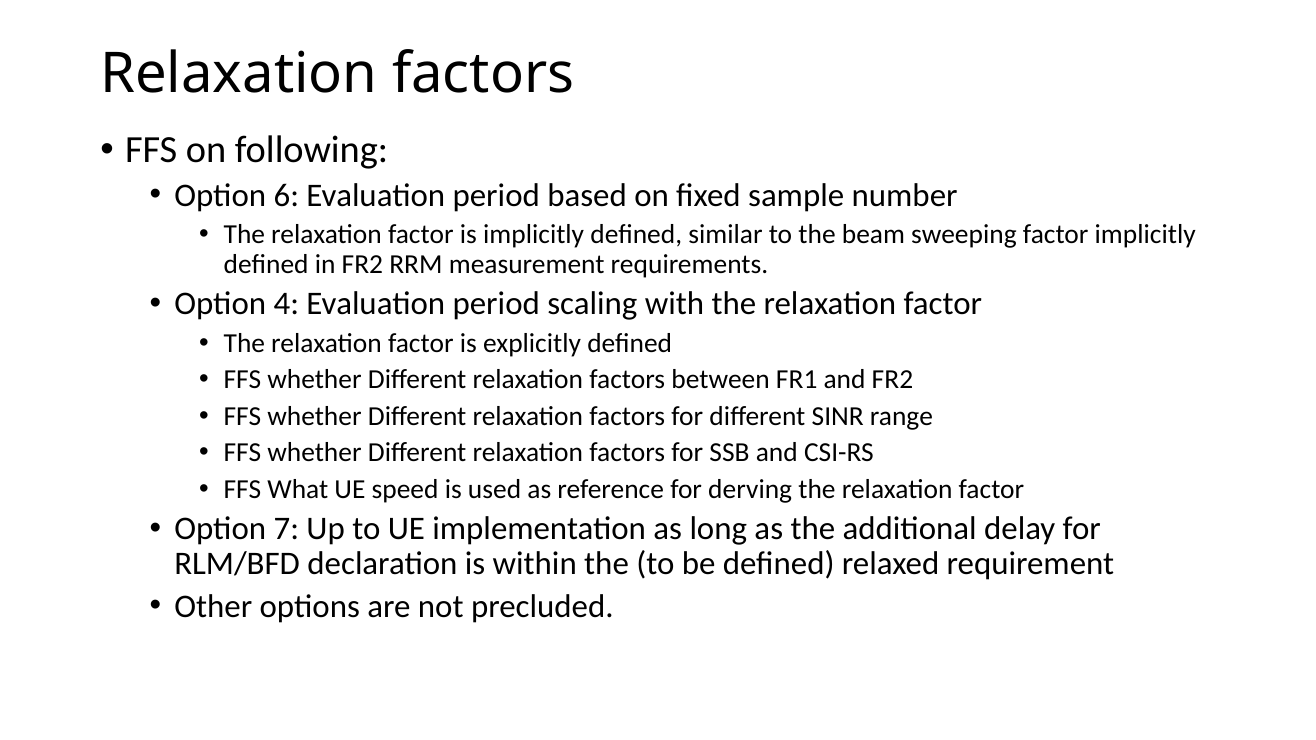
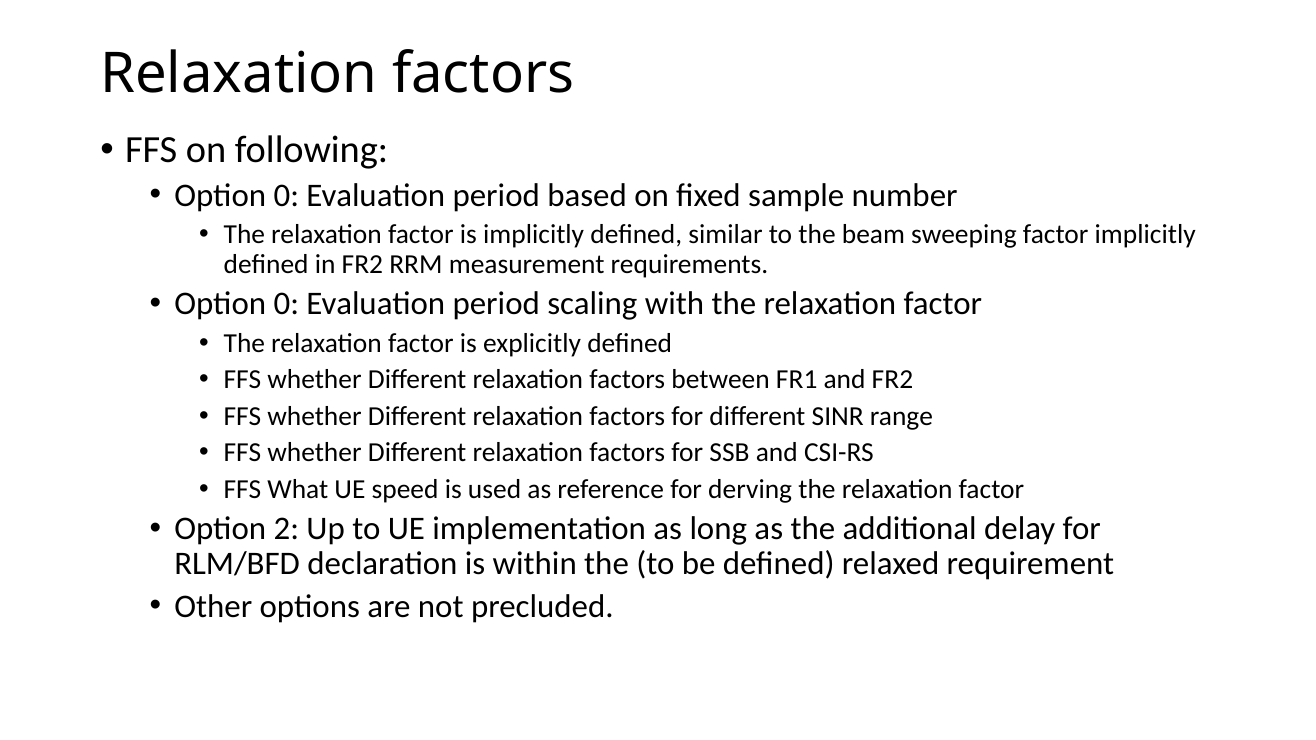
6 at (286, 195): 6 -> 0
4 at (286, 304): 4 -> 0
7: 7 -> 2
